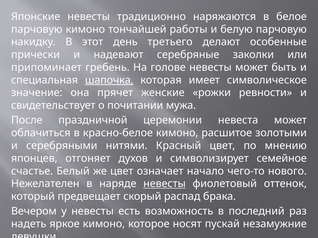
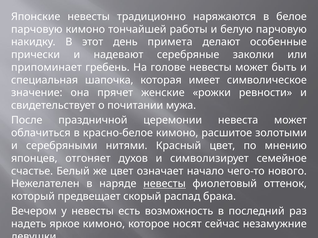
третьего: третьего -> примета
шапочка underline: present -> none
пускай: пускай -> сейчас
